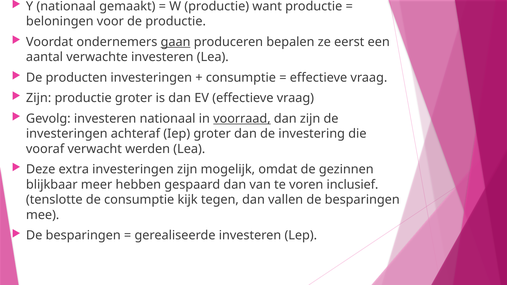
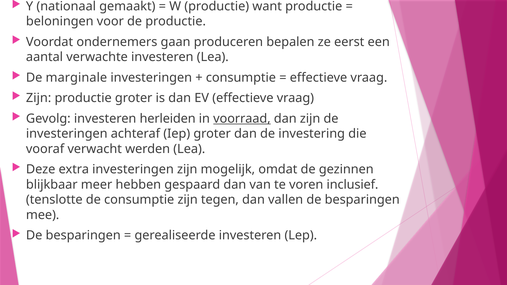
gaan underline: present -> none
producten: producten -> marginale
investeren nationaal: nationaal -> herleiden
consumptie kijk: kijk -> zijn
